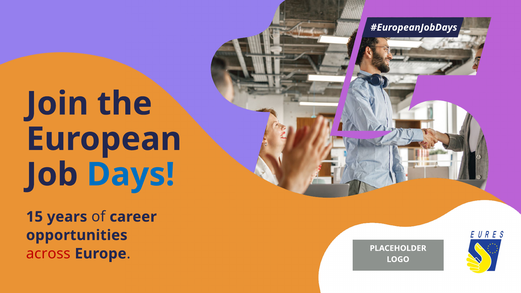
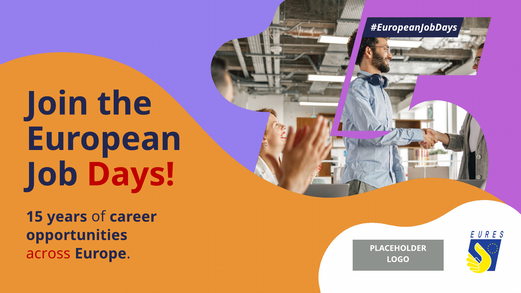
Days colour: blue -> red
